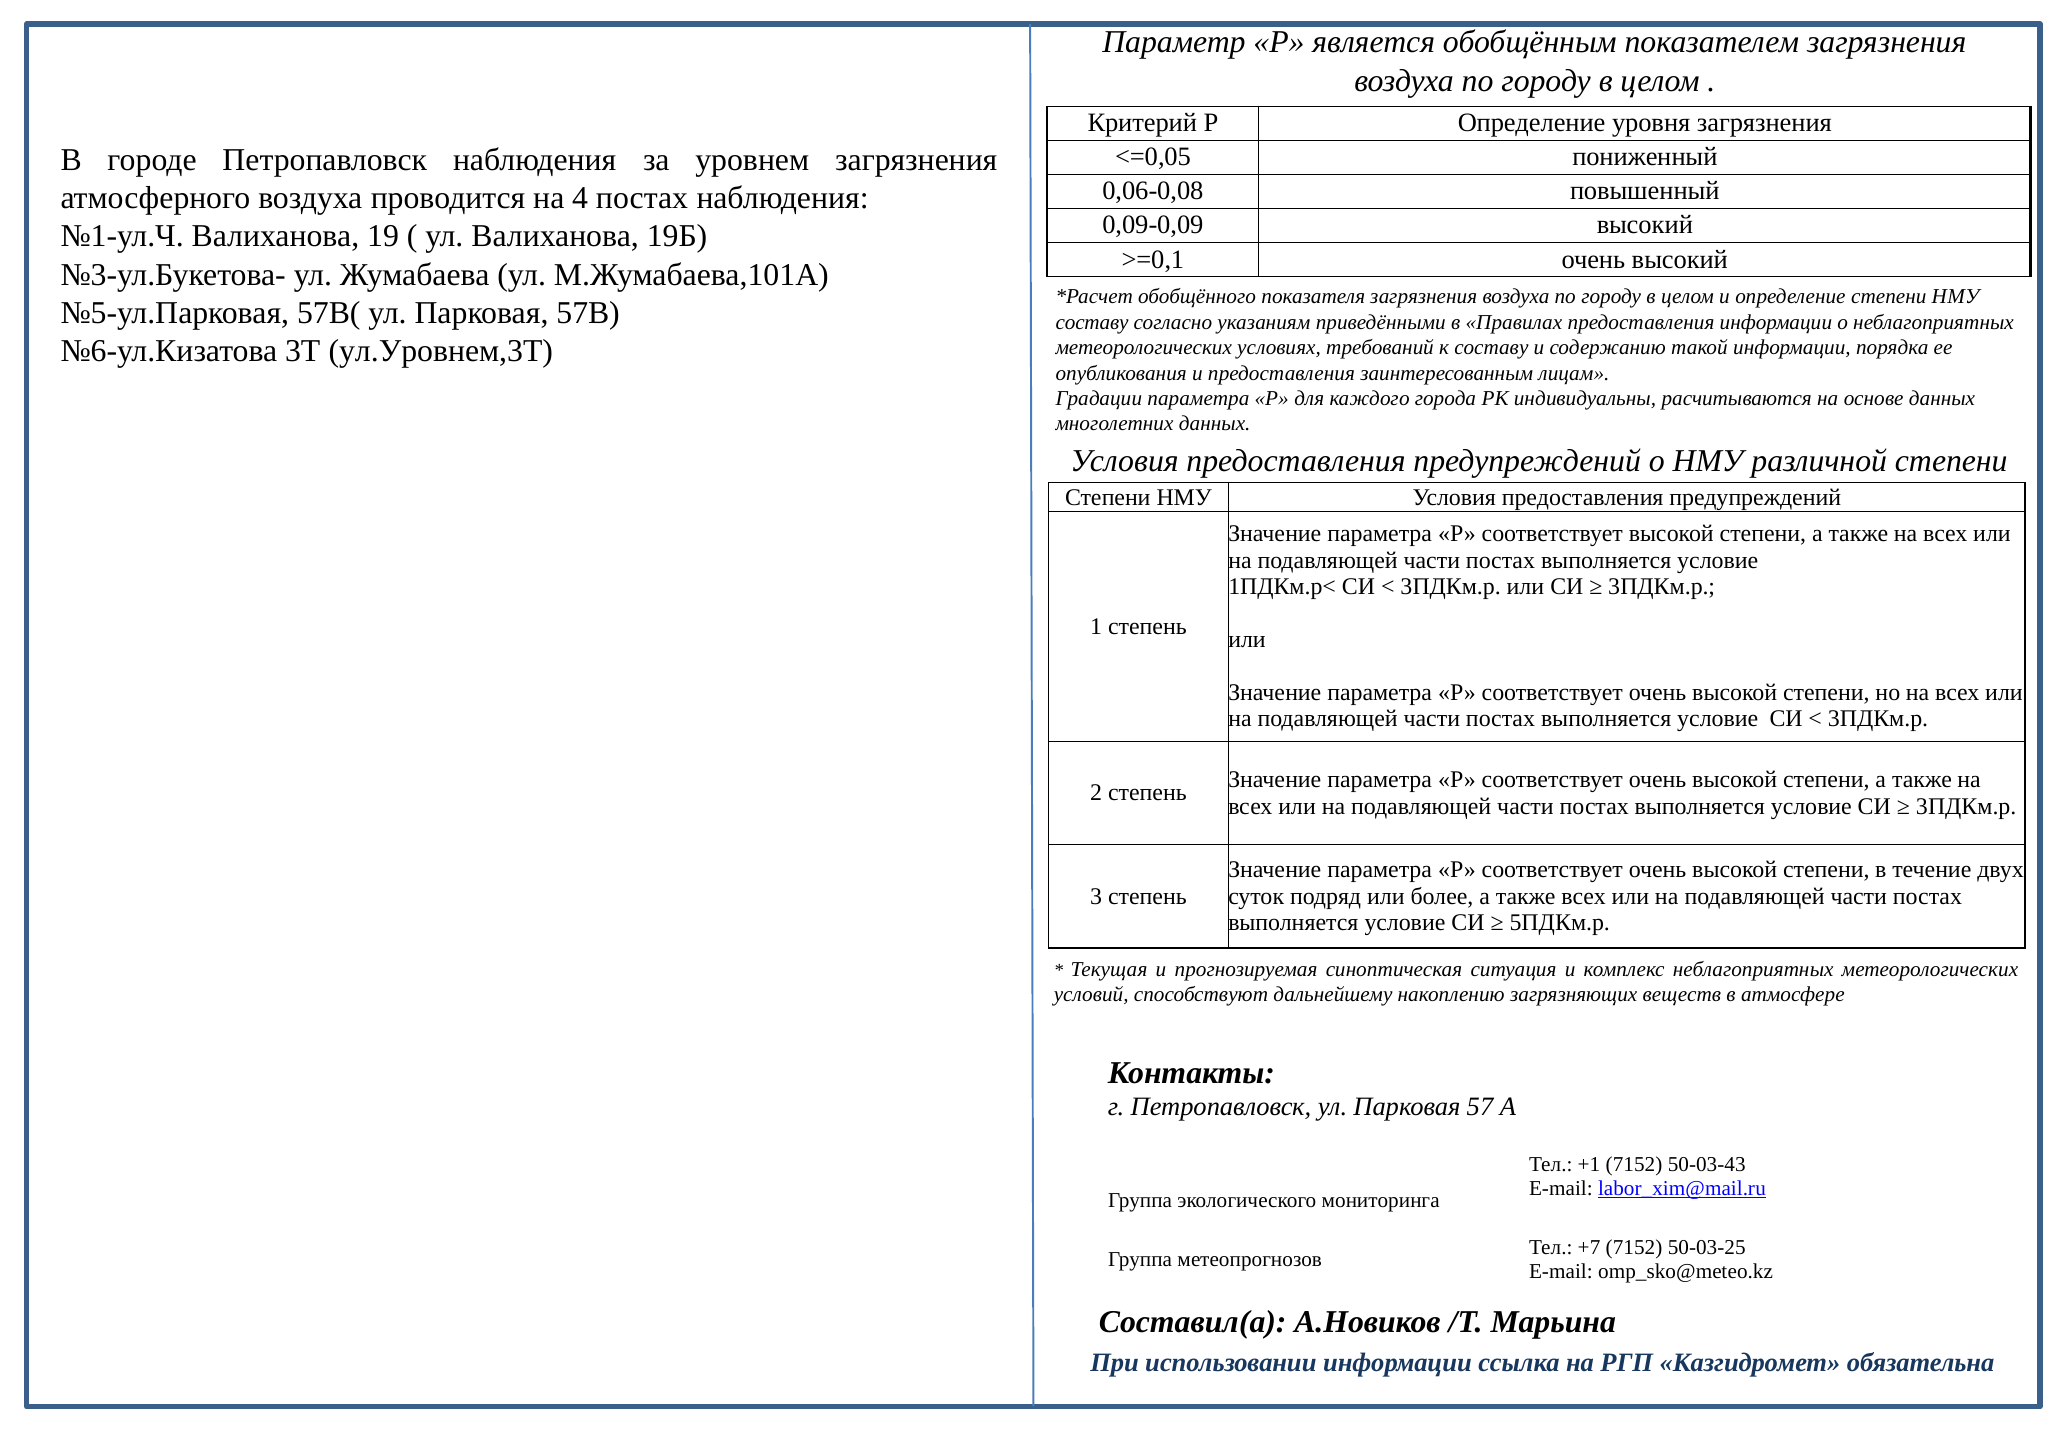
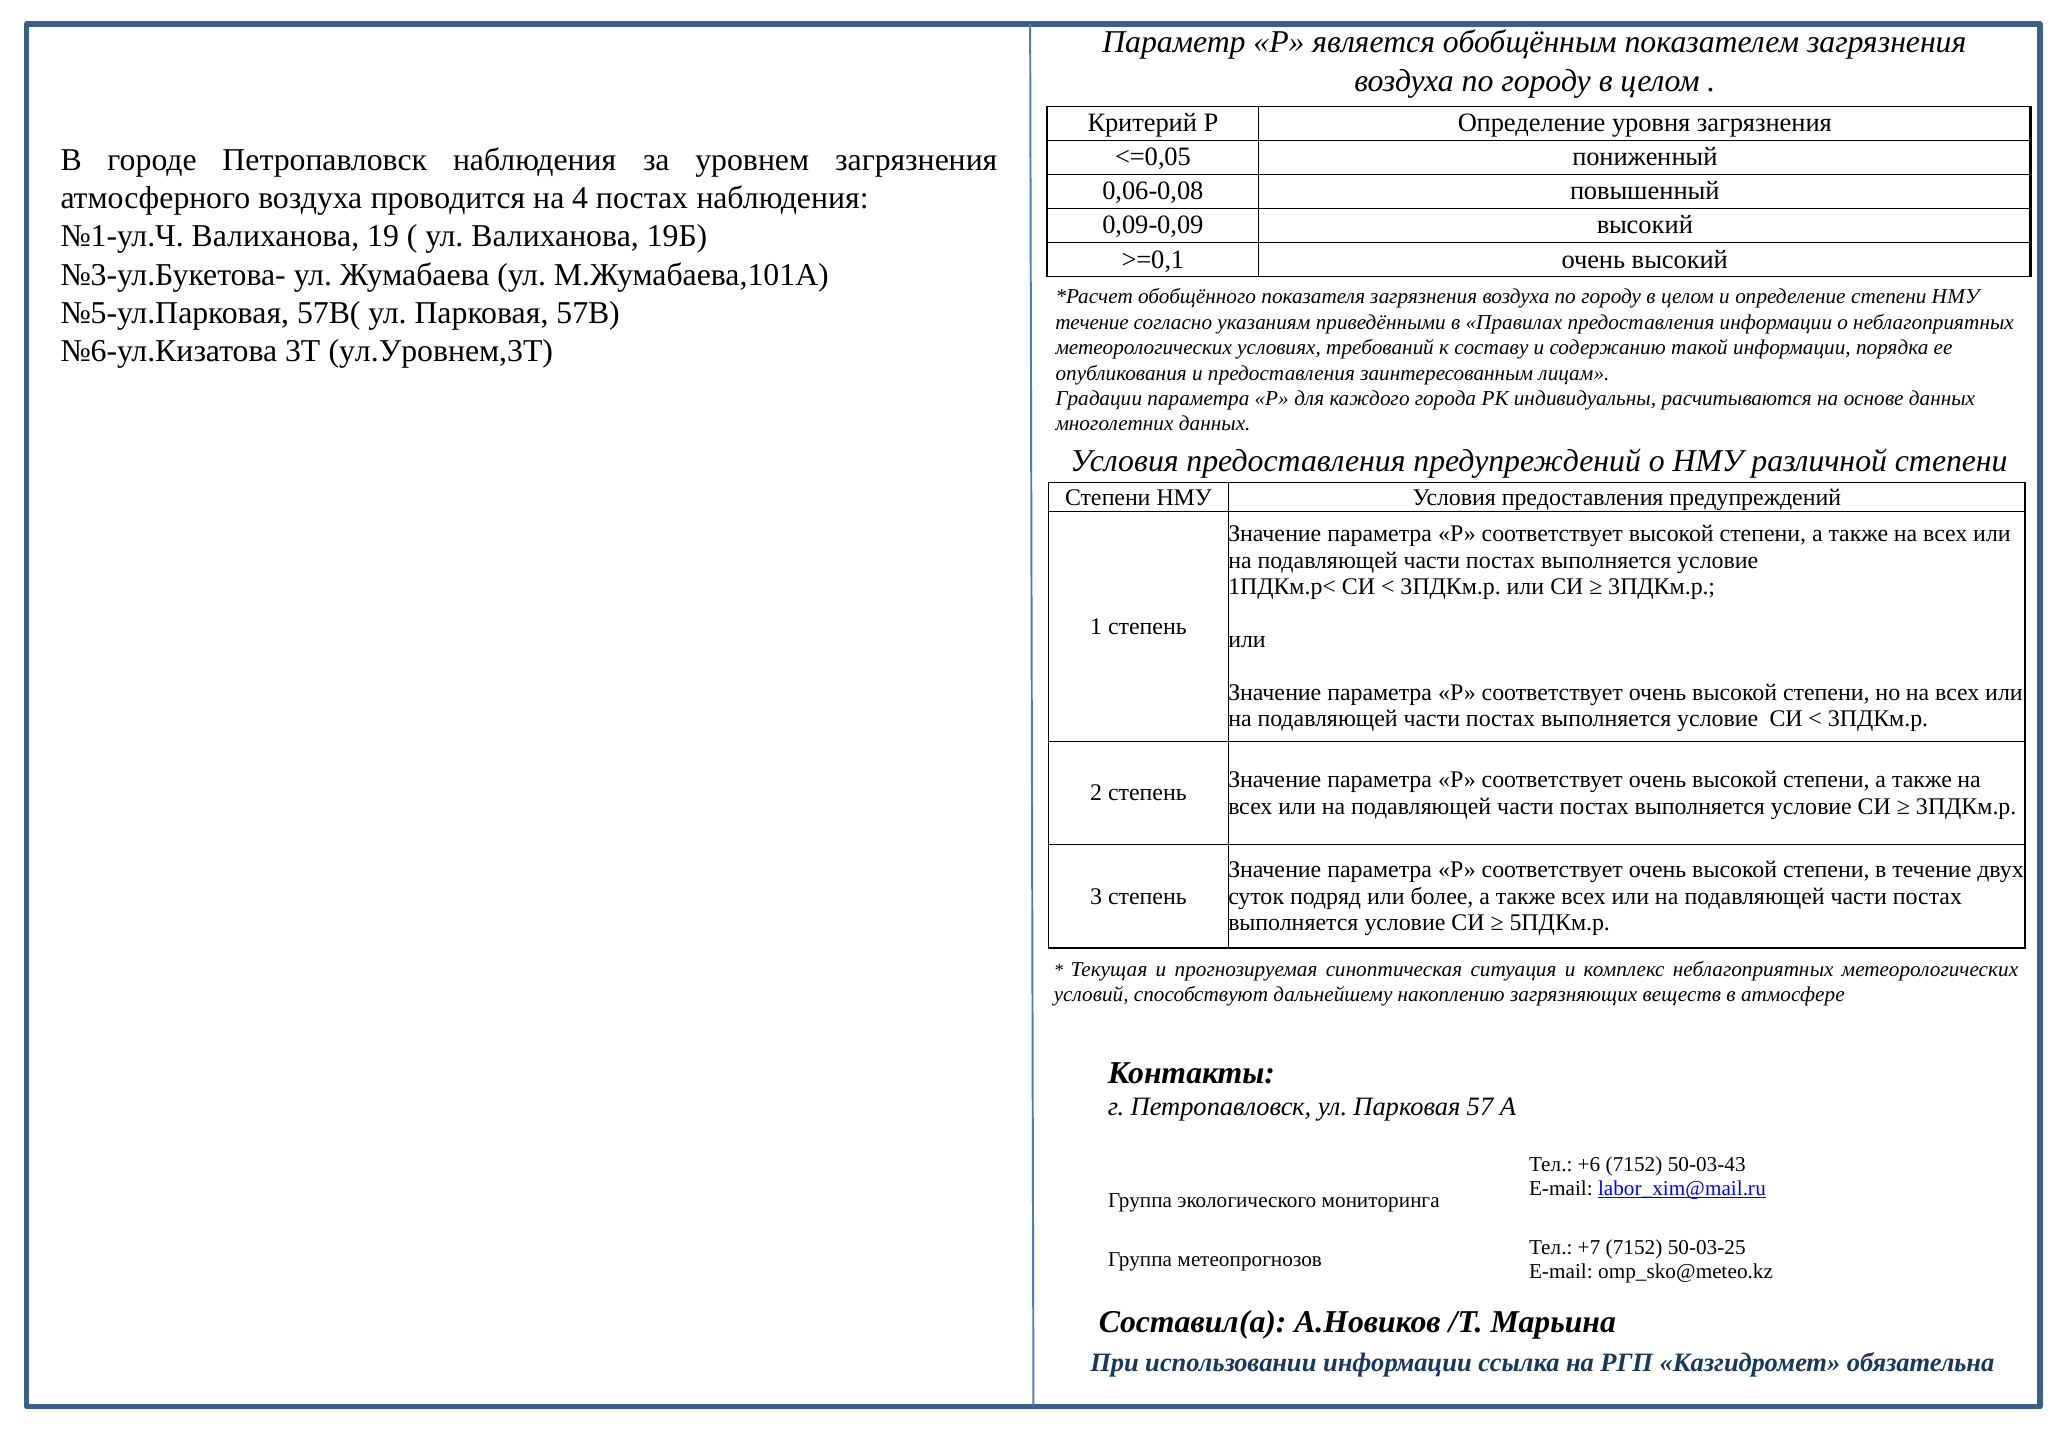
составу at (1092, 322): составу -> течение
+1: +1 -> +6
